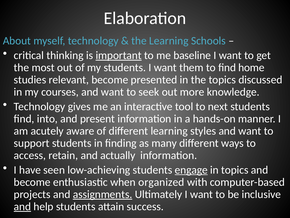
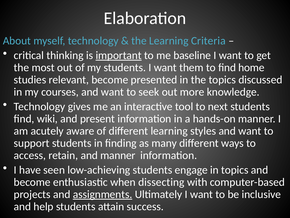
Schools: Schools -> Criteria
into: into -> wiki
and actually: actually -> manner
engage underline: present -> none
organized: organized -> dissecting
and at (22, 206) underline: present -> none
